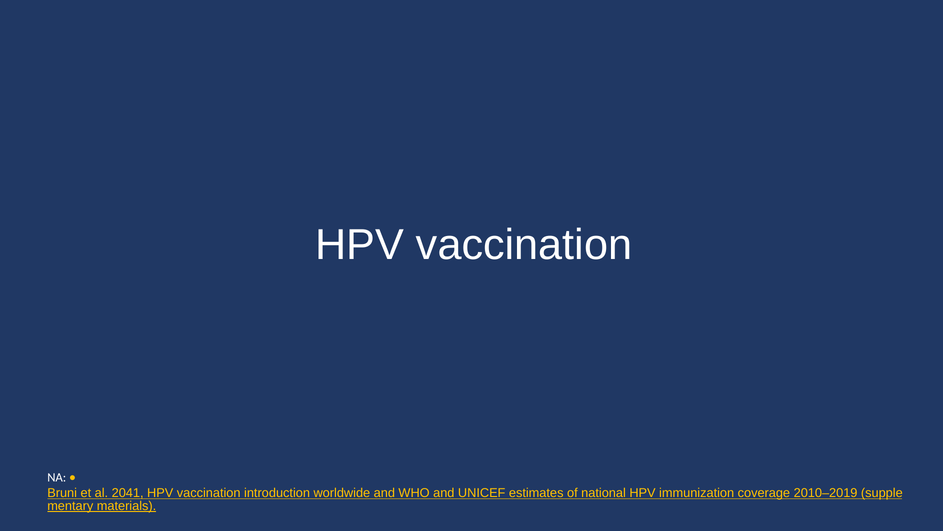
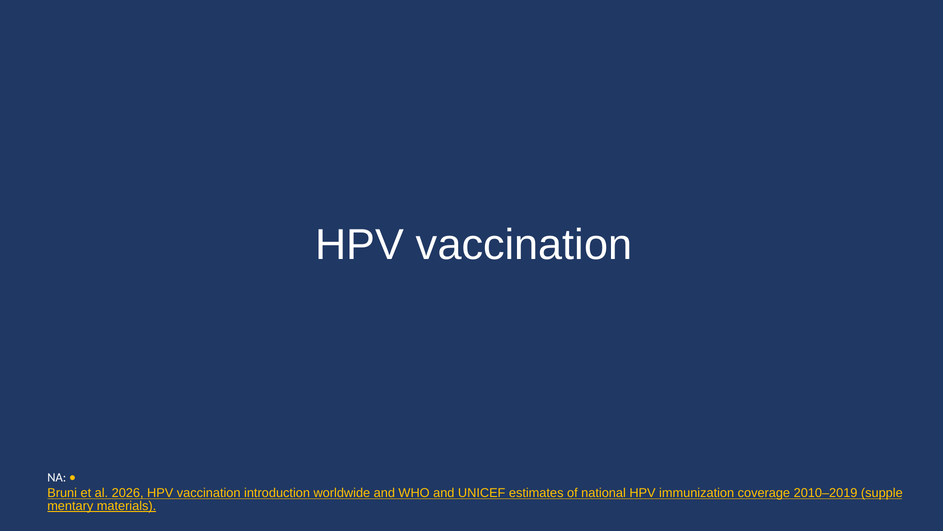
2041: 2041 -> 2026
